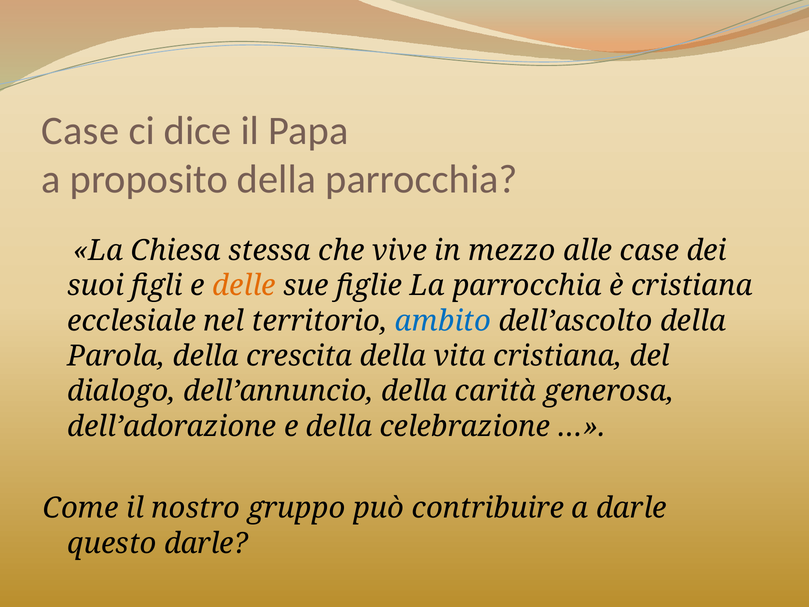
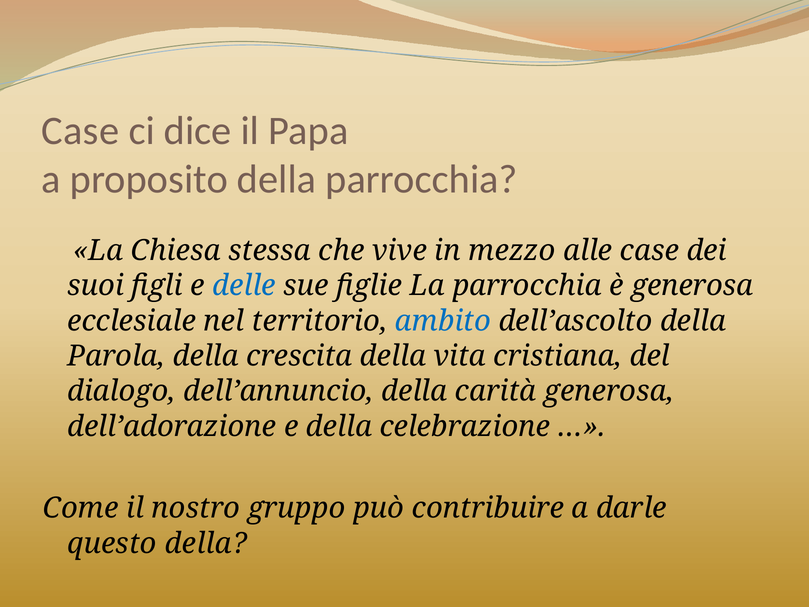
delle colour: orange -> blue
è cristiana: cristiana -> generosa
questo darle: darle -> della
